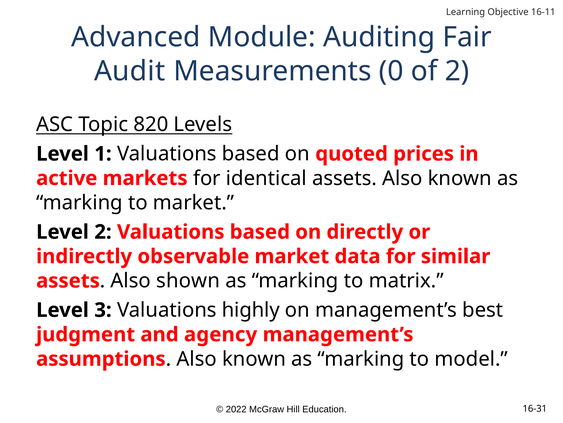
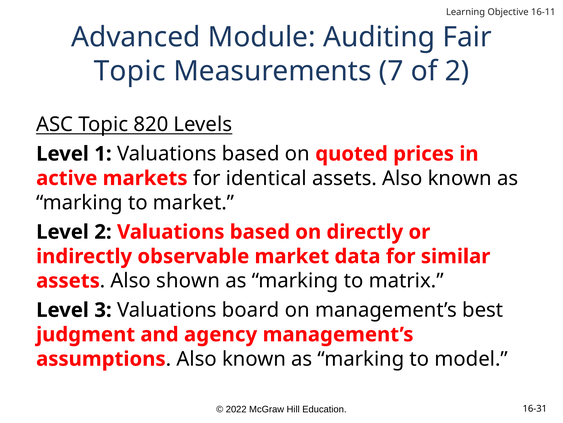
Audit at (130, 71): Audit -> Topic
0: 0 -> 7
highly: highly -> board
